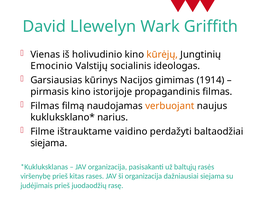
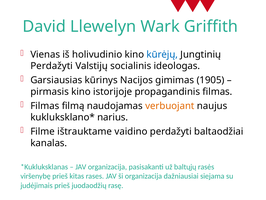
kūrėjų colour: orange -> blue
Emocinio at (52, 66): Emocinio -> Perdažyti
1914: 1914 -> 1905
siejama at (49, 143): siejama -> kanalas
